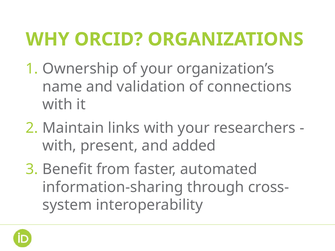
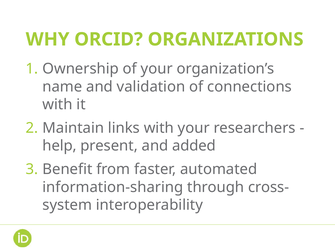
with at (59, 146): with -> help
